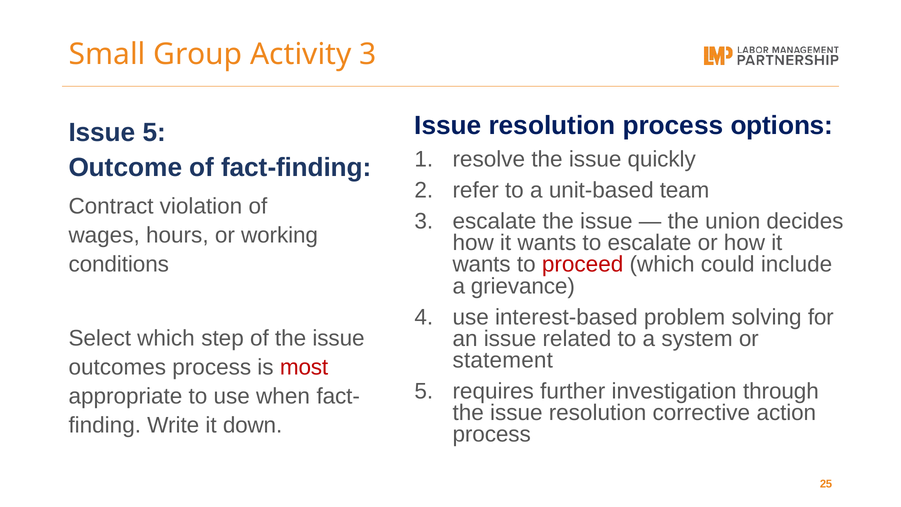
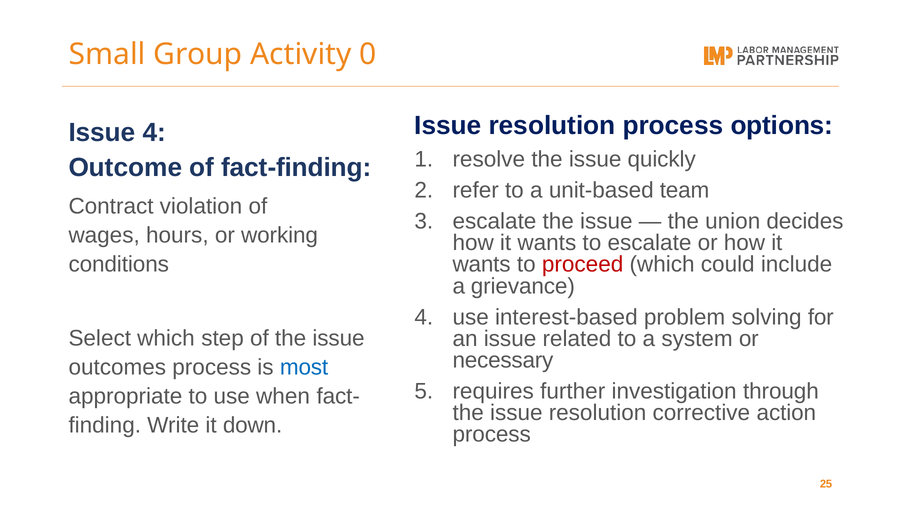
Activity 3: 3 -> 0
Issue 5: 5 -> 4
statement: statement -> necessary
most colour: red -> blue
